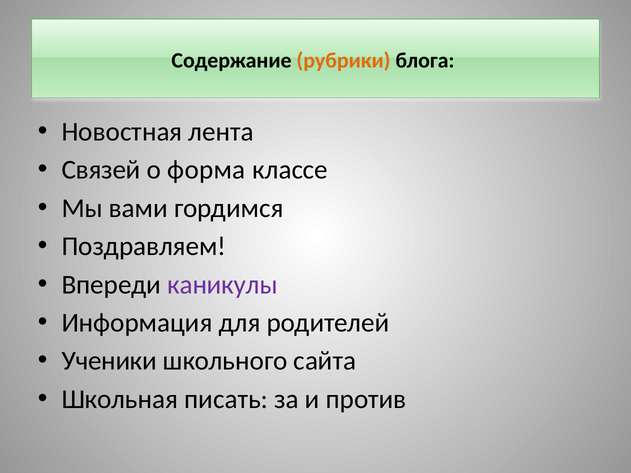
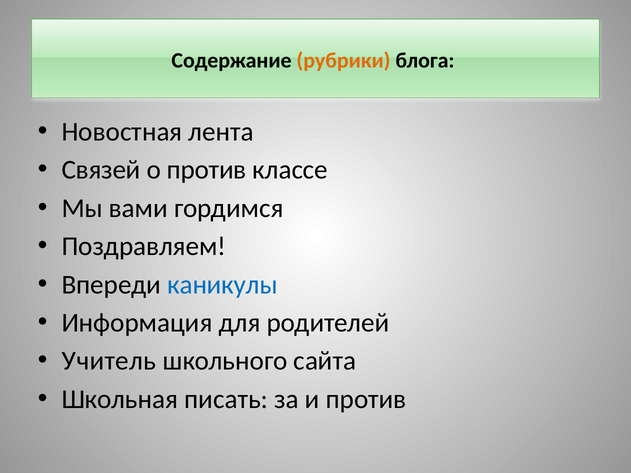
о форма: форма -> против
каникулы colour: purple -> blue
Ученики: Ученики -> Учитель
